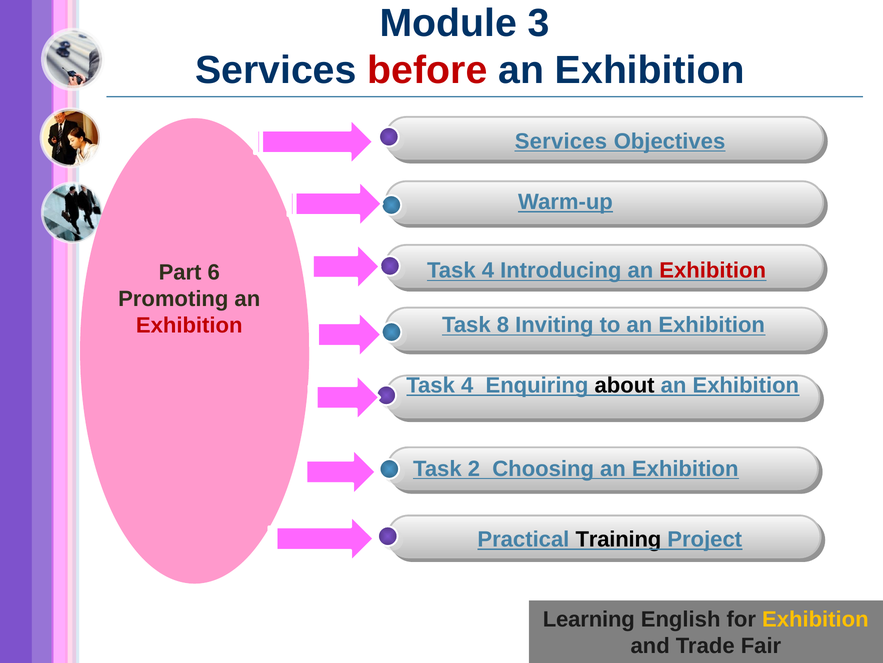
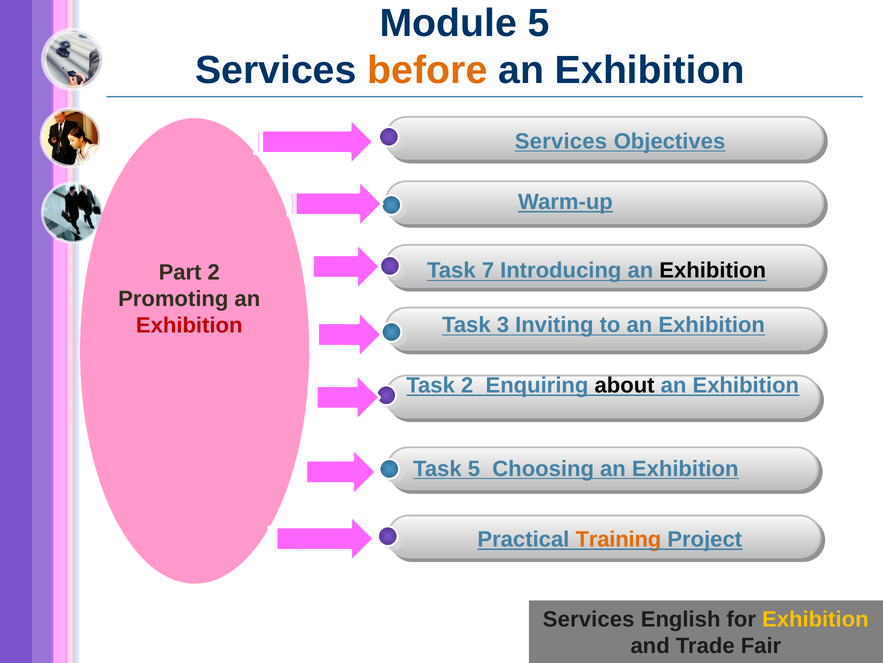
Module 3: 3 -> 5
before colour: red -> orange
4 at (488, 270): 4 -> 7
Exhibition at (713, 270) colour: red -> black
Part 6: 6 -> 2
8: 8 -> 3
4 at (467, 385): 4 -> 2
Task 2: 2 -> 5
Training colour: black -> orange
Learning at (589, 619): Learning -> Services
